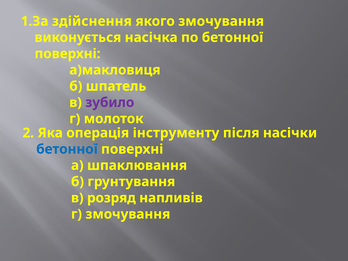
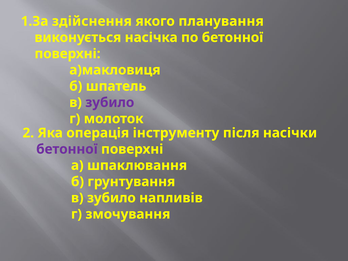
якого змочування: змочування -> планування
бетонної at (67, 149) colour: blue -> purple
розряд at (111, 198): розряд -> зубило
